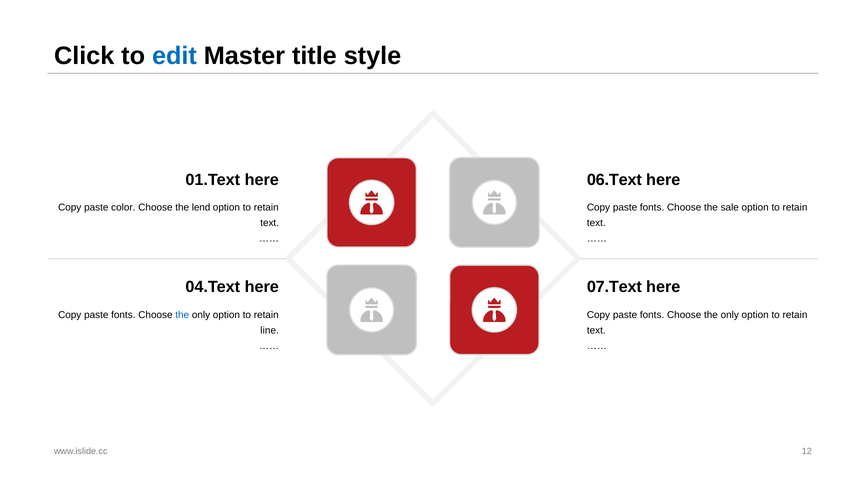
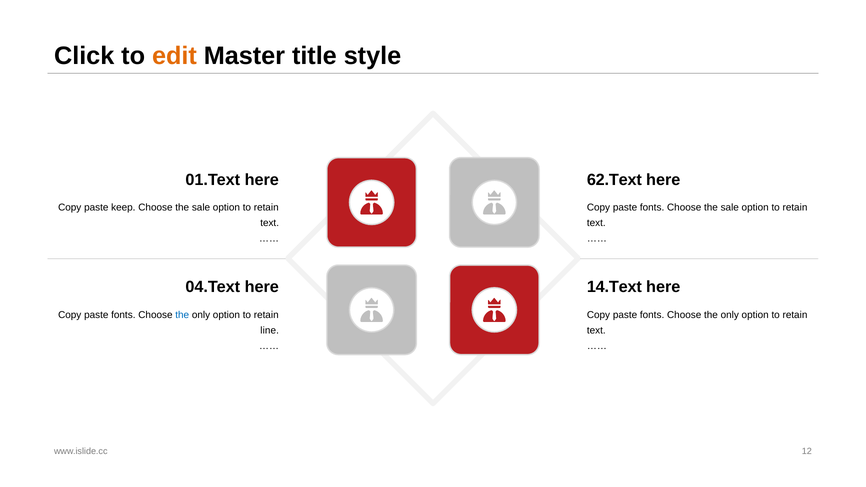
edit colour: blue -> orange
06.Text: 06.Text -> 62.Text
color: color -> keep
lend at (201, 208): lend -> sale
07.Text: 07.Text -> 14.Text
